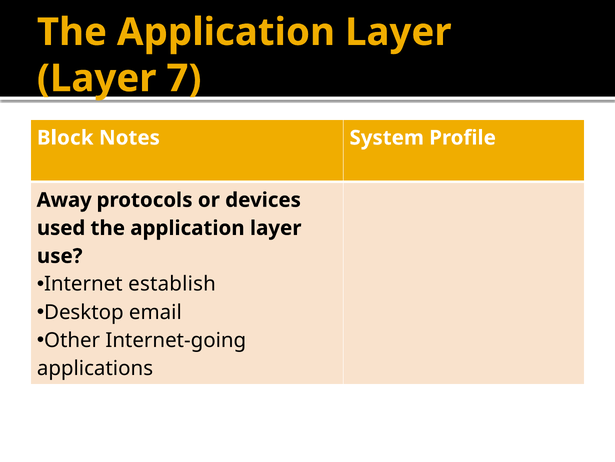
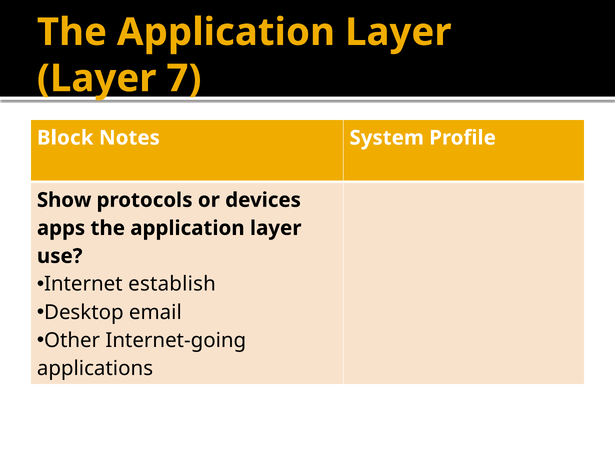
Away: Away -> Show
used: used -> apps
